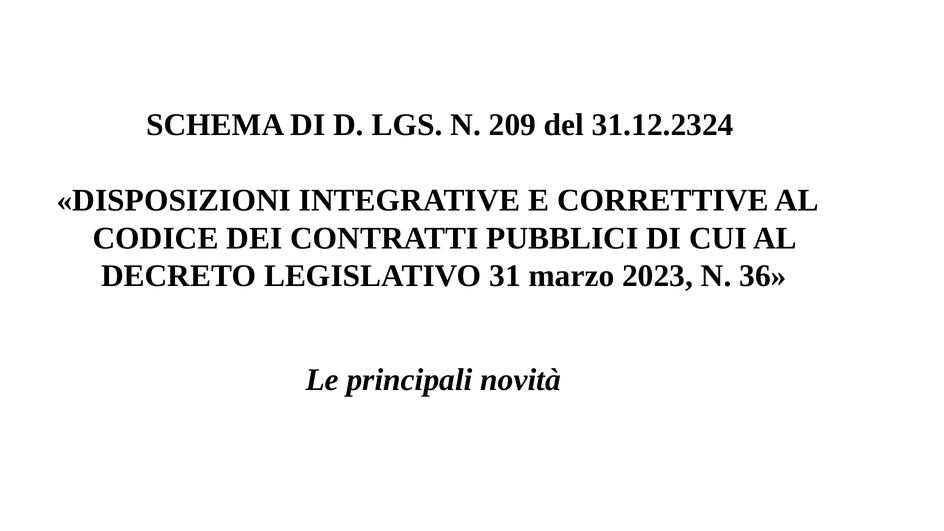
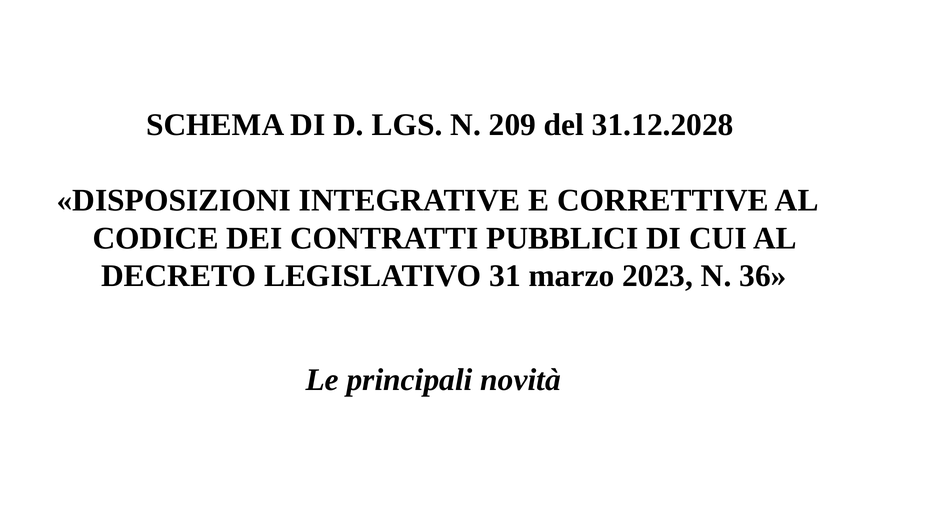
31.12.2324: 31.12.2324 -> 31.12.2028
